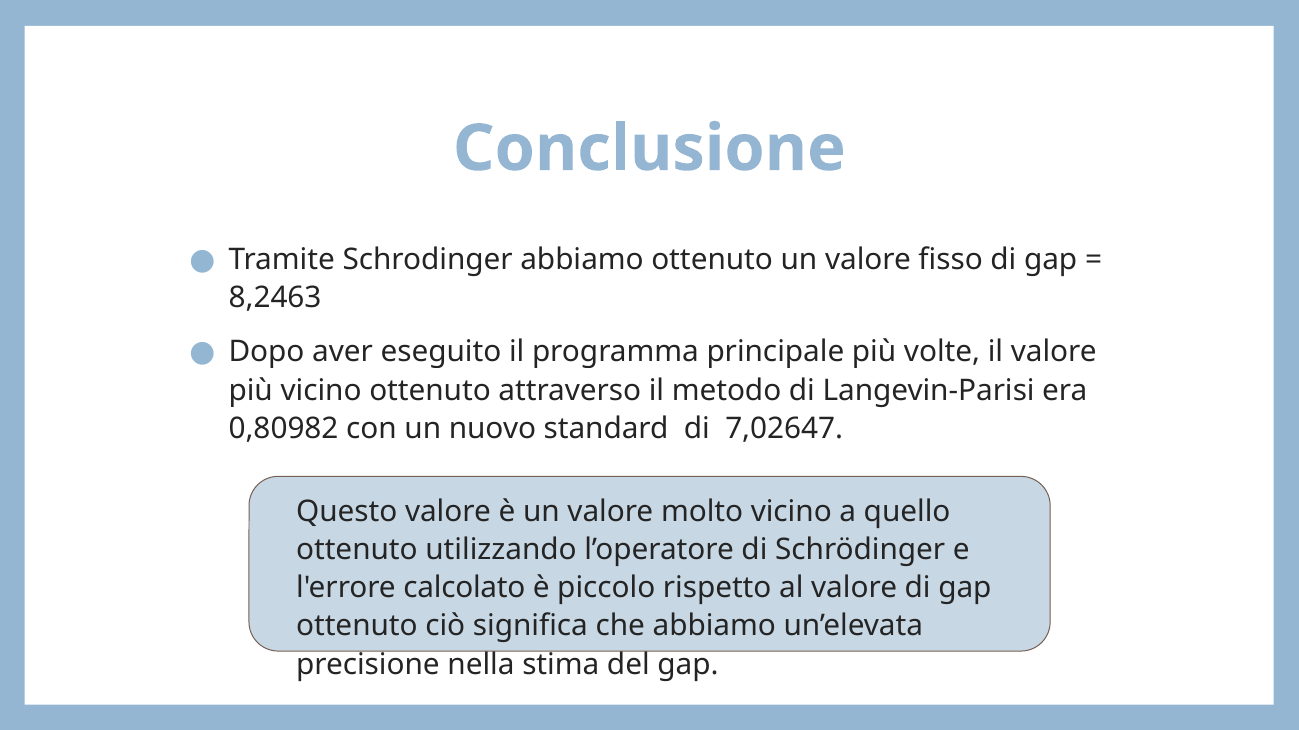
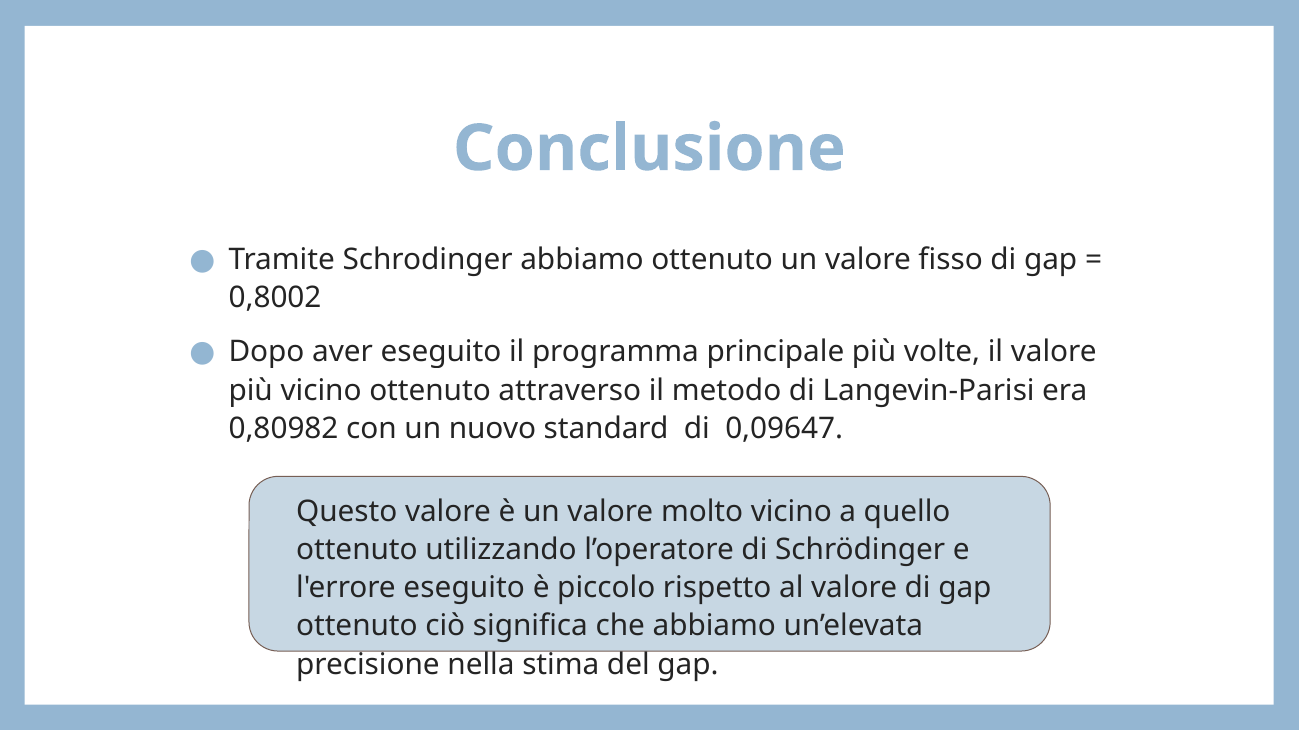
8,2463: 8,2463 -> 0,8002
7,02647: 7,02647 -> 0,09647
l'errore calcolato: calcolato -> eseguito
